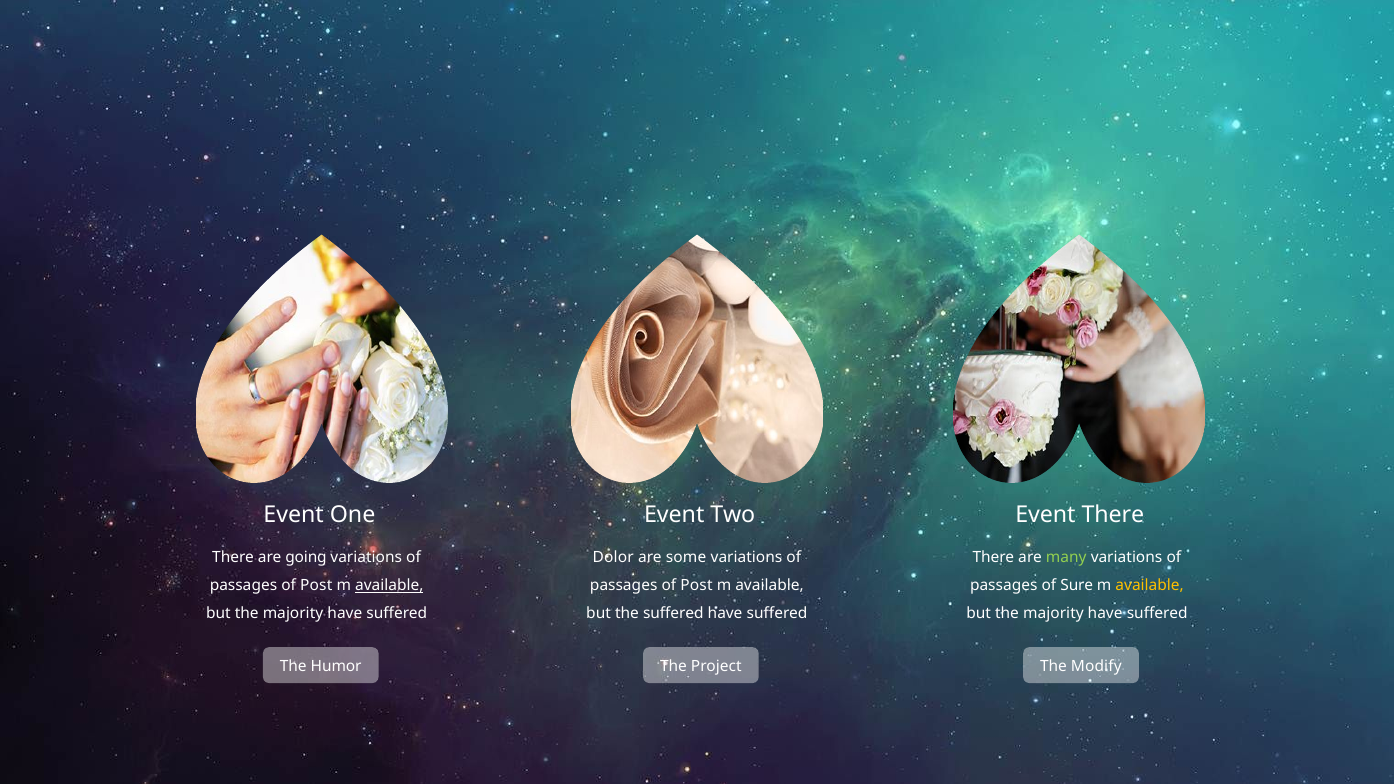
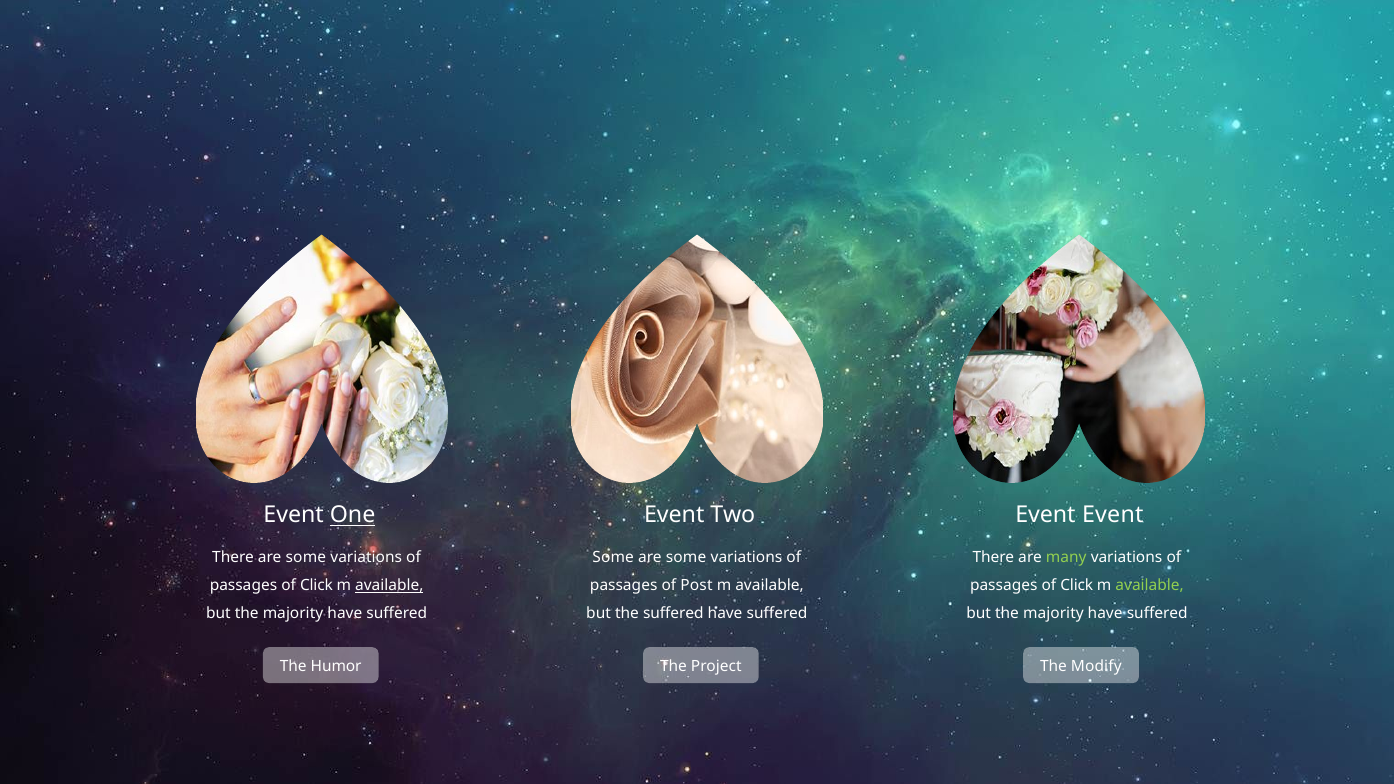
One underline: none -> present
Event There: There -> Event
There are going: going -> some
Dolor at (613, 558): Dolor -> Some
Post at (316, 586): Post -> Click
Sure at (1077, 586): Sure -> Click
available at (1150, 586) colour: yellow -> light green
